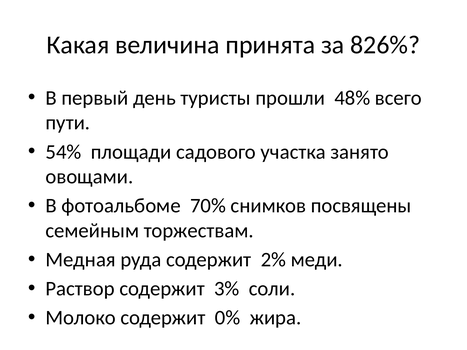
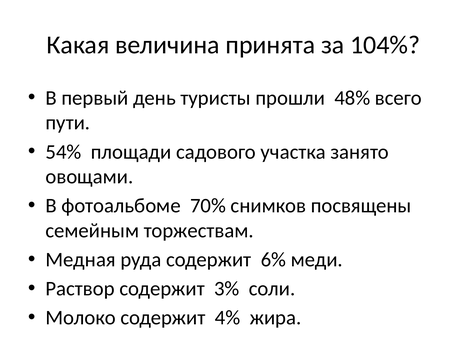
826%: 826% -> 104%
2%: 2% -> 6%
0%: 0% -> 4%
